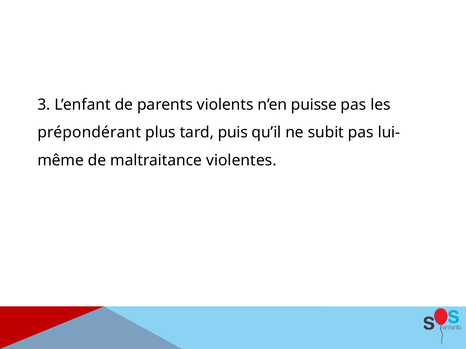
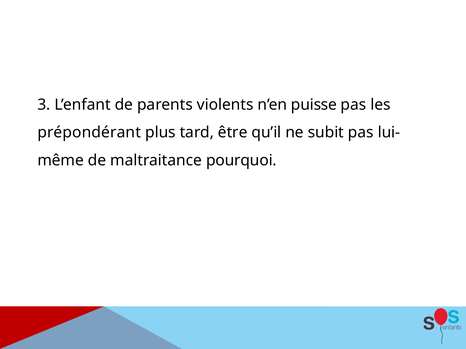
puis: puis -> être
violentes: violentes -> pourquoi
